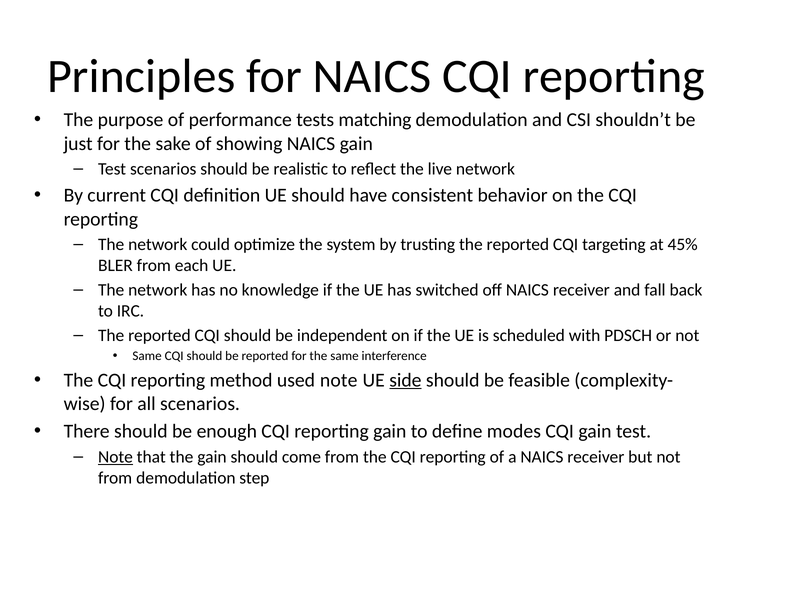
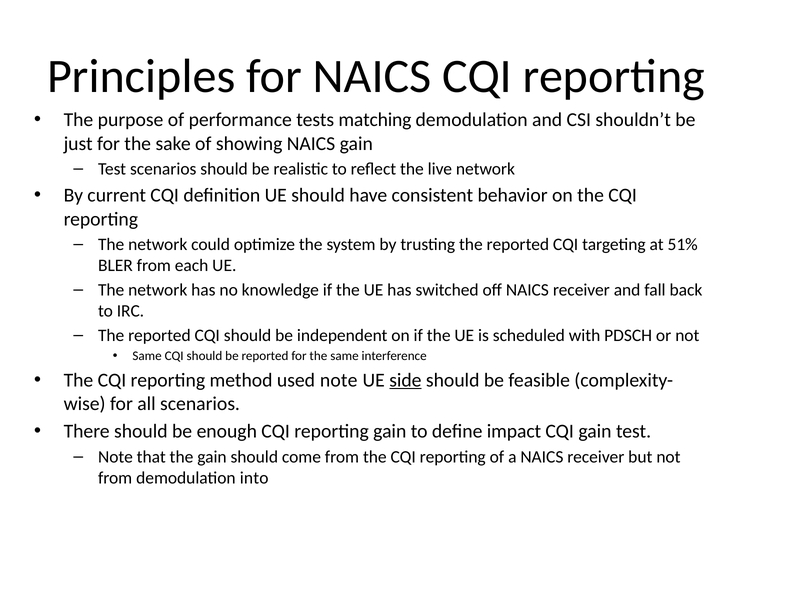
45%: 45% -> 51%
modes: modes -> impact
Note at (115, 457) underline: present -> none
step: step -> into
